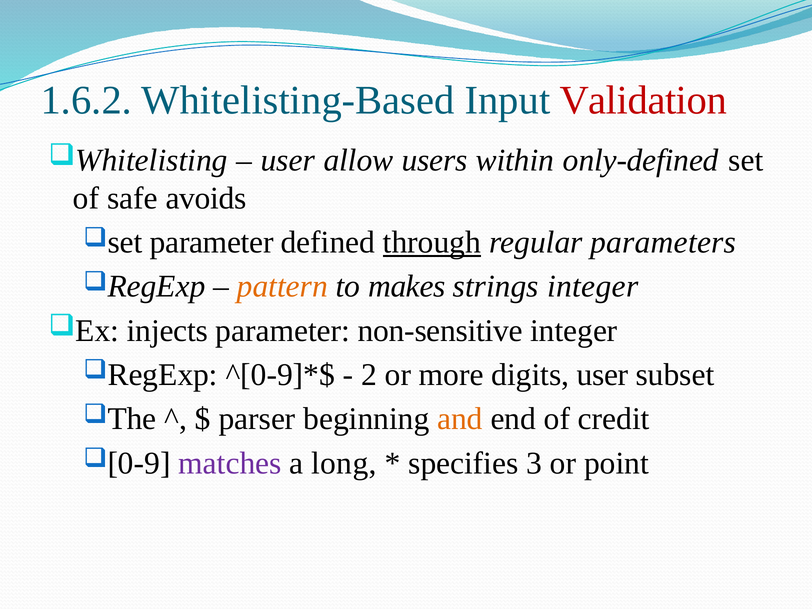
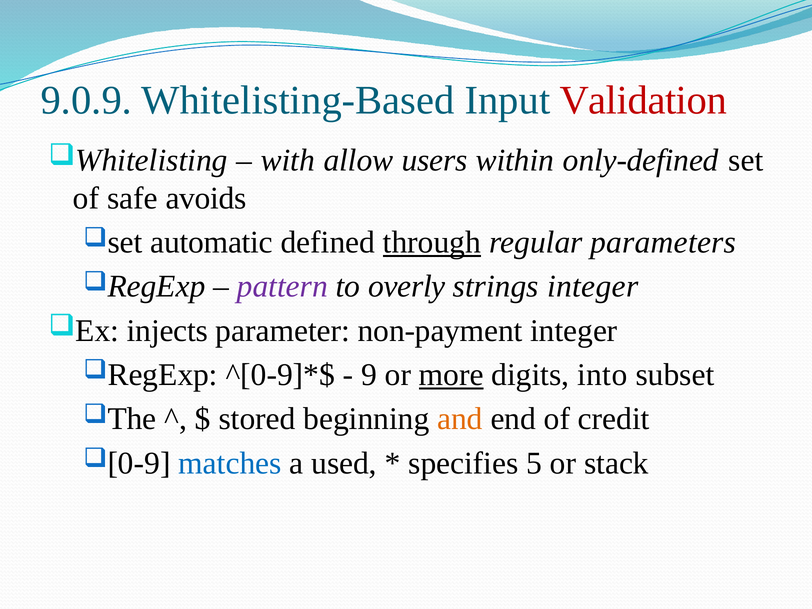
1.6.2: 1.6.2 -> 9.0.9
user at (288, 160): user -> with
parameter at (212, 242): parameter -> automatic
pattern colour: orange -> purple
makes: makes -> overly
non-sensitive: non-sensitive -> non-payment
2: 2 -> 9
more underline: none -> present
digits user: user -> into
parser: parser -> stored
matches colour: purple -> blue
long: long -> used
3: 3 -> 5
point: point -> stack
